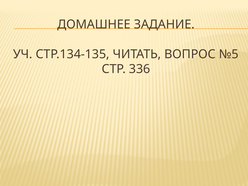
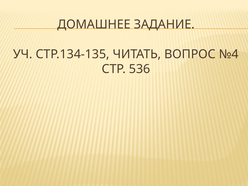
№5: №5 -> №4
336: 336 -> 536
